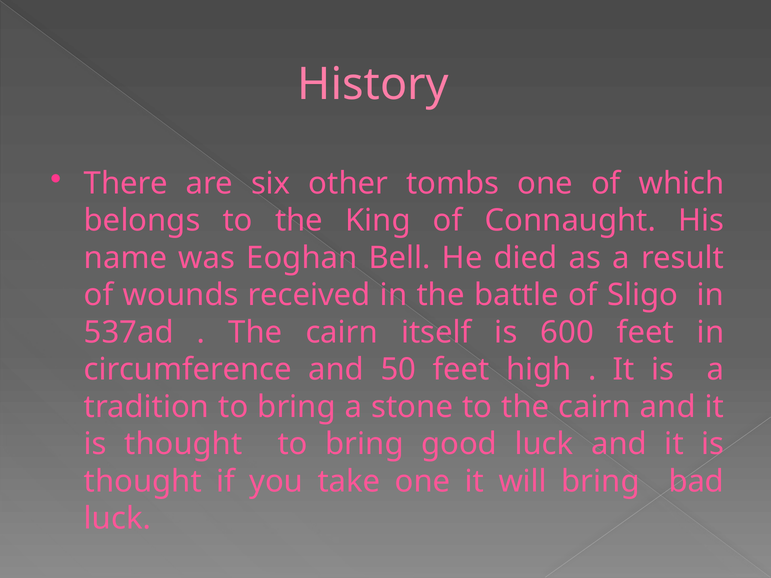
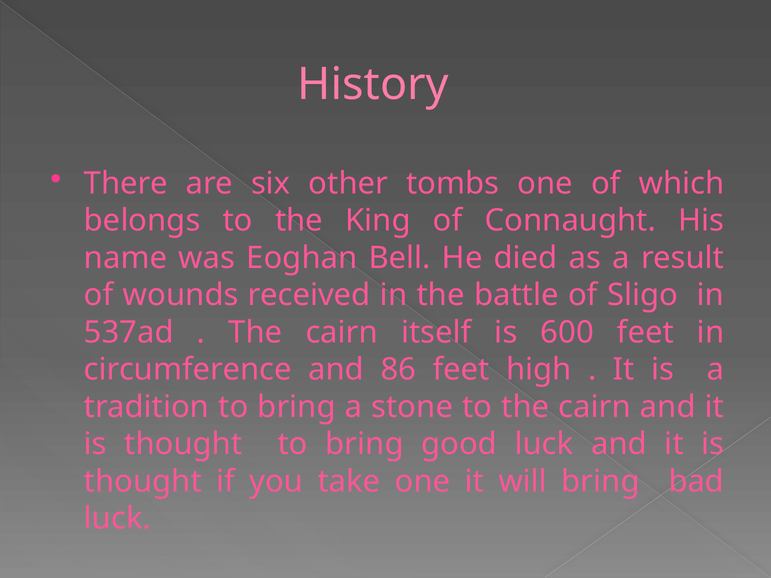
50: 50 -> 86
